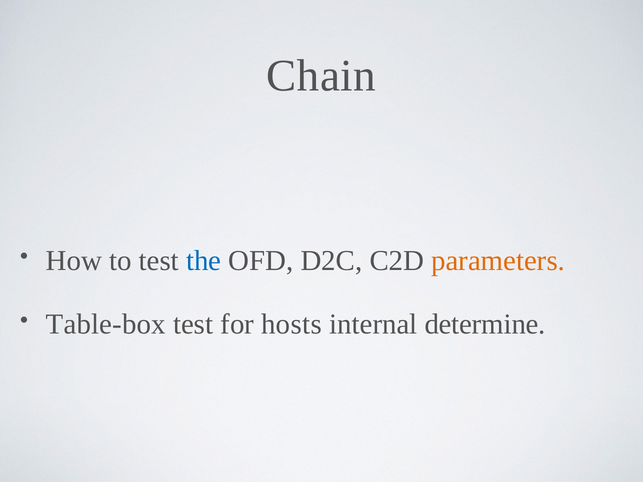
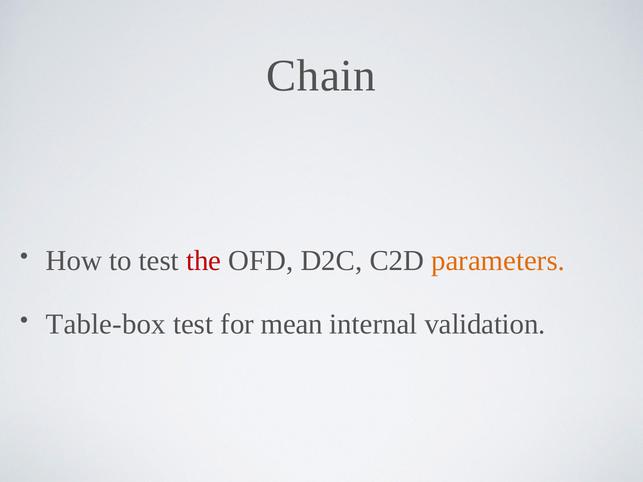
the colour: blue -> red
hosts: hosts -> mean
determine: determine -> validation
